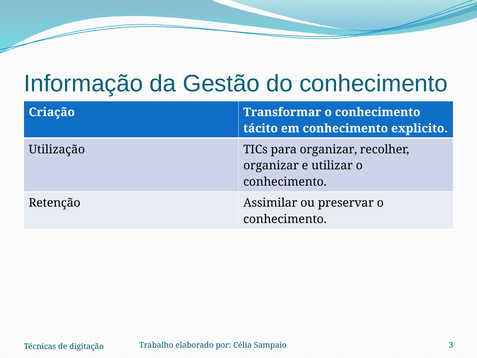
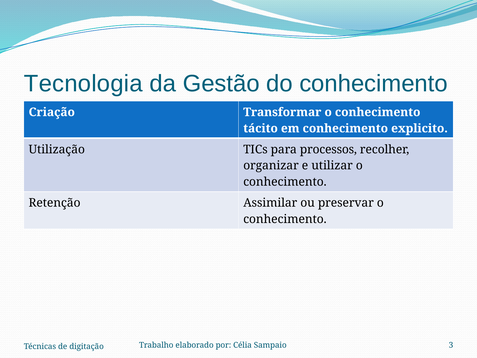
Informação: Informação -> Tecnologia
para organizar: organizar -> processos
